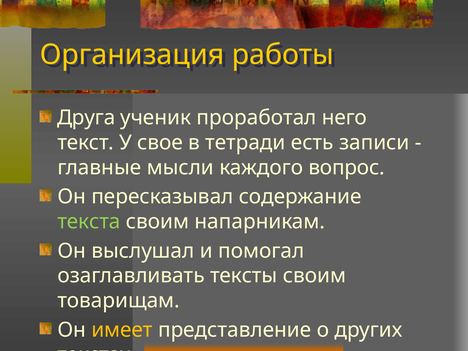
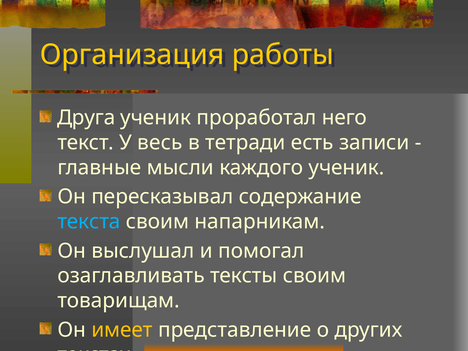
свое: свое -> весь
каждого вопрос: вопрос -> ученик
текста colour: light green -> light blue
